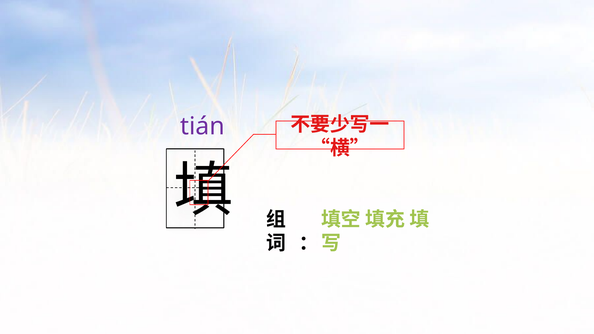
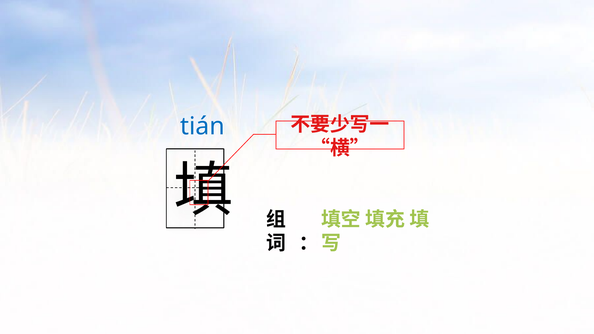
tián colour: purple -> blue
